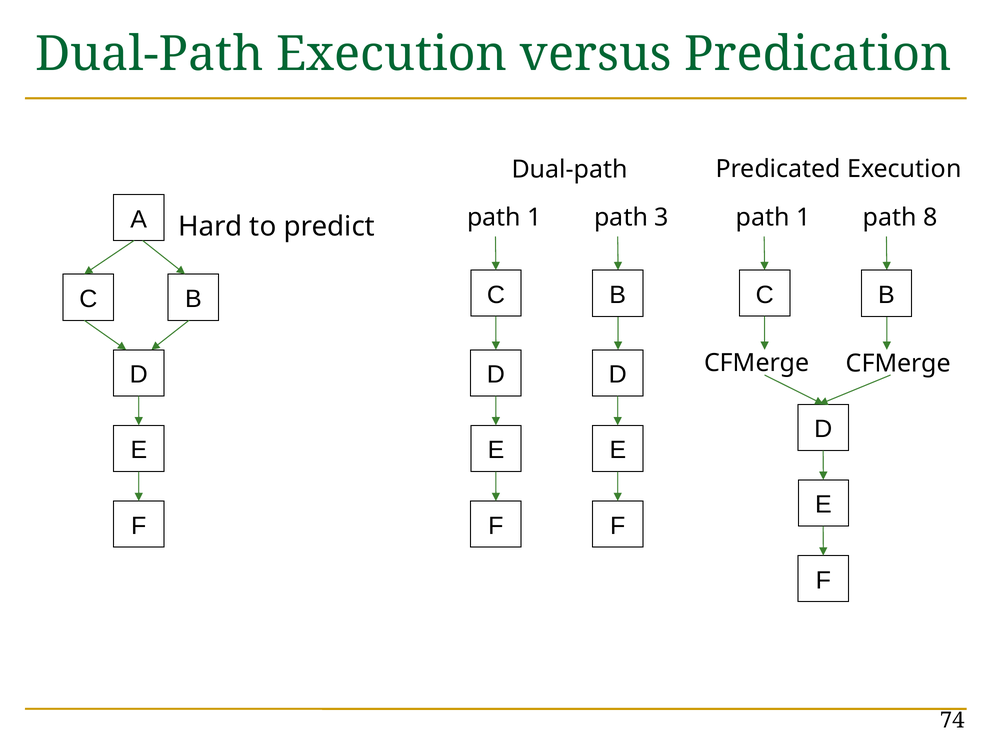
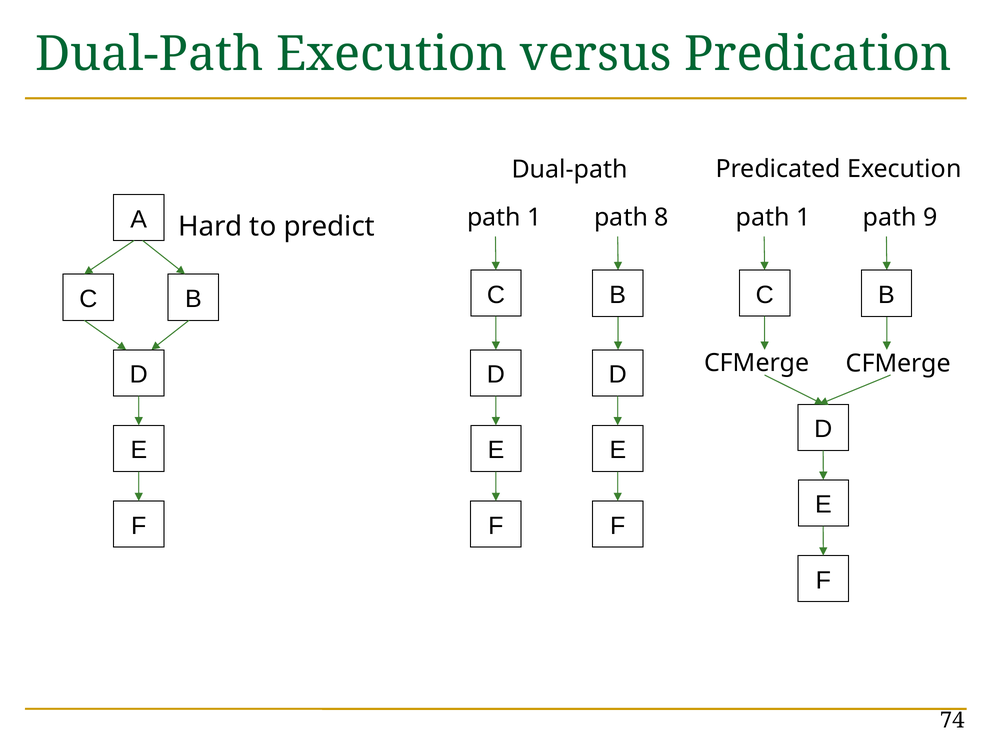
3: 3 -> 8
8: 8 -> 9
